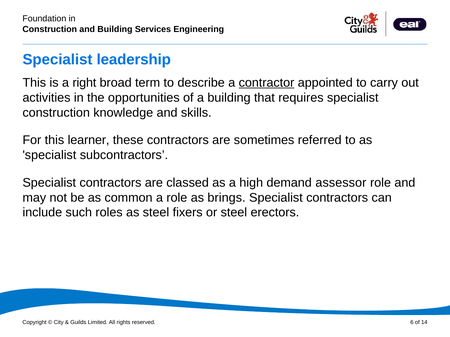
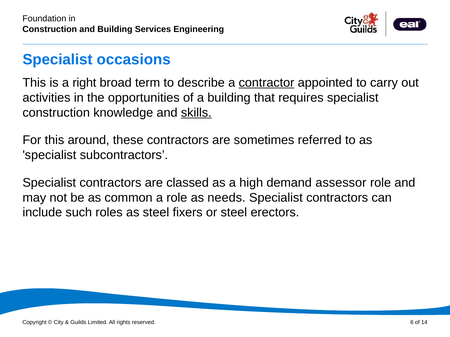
leadership: leadership -> occasions
skills underline: none -> present
learner: learner -> around
brings: brings -> needs
